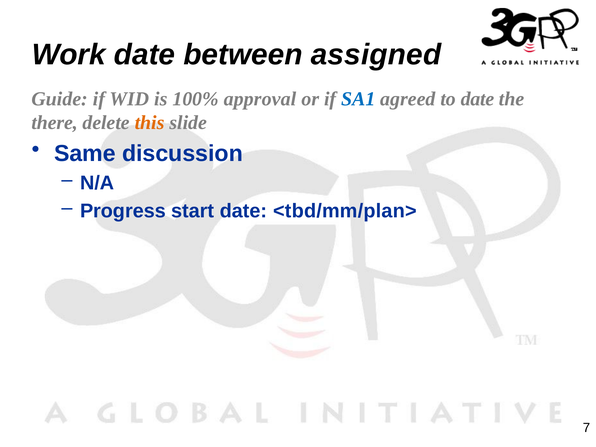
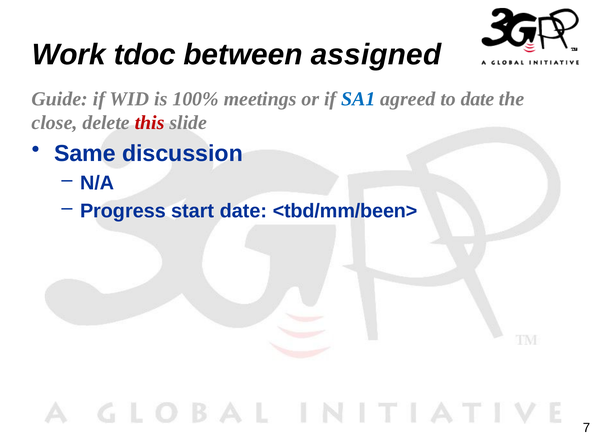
Work date: date -> tdoc
approval: approval -> meetings
there: there -> close
this colour: orange -> red
<tbd/mm/plan>: <tbd/mm/plan> -> <tbd/mm/been>
